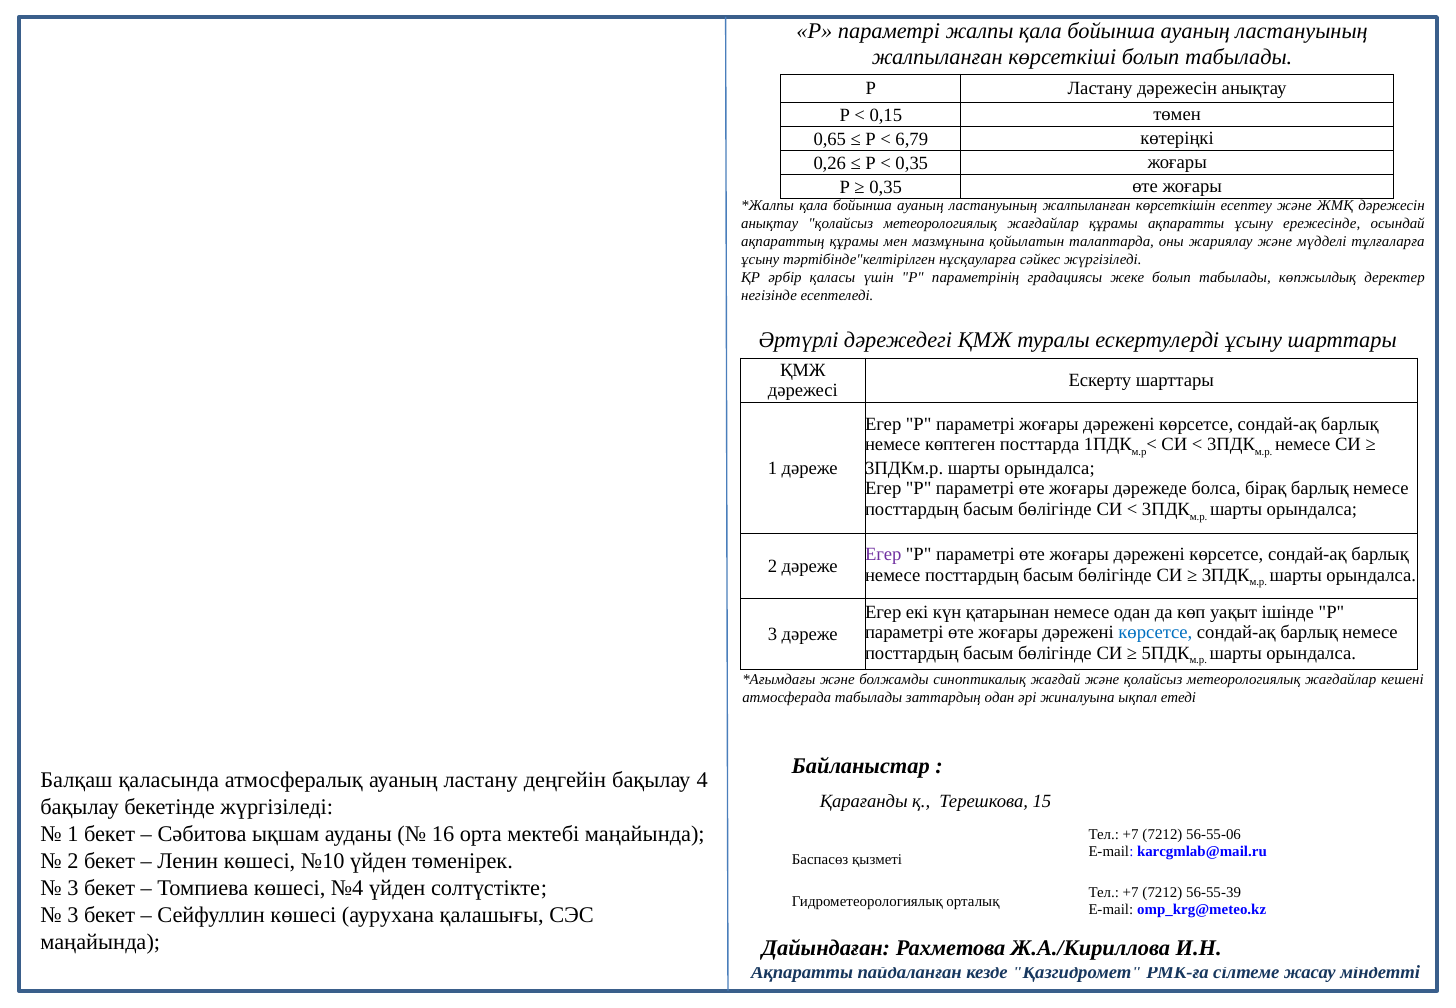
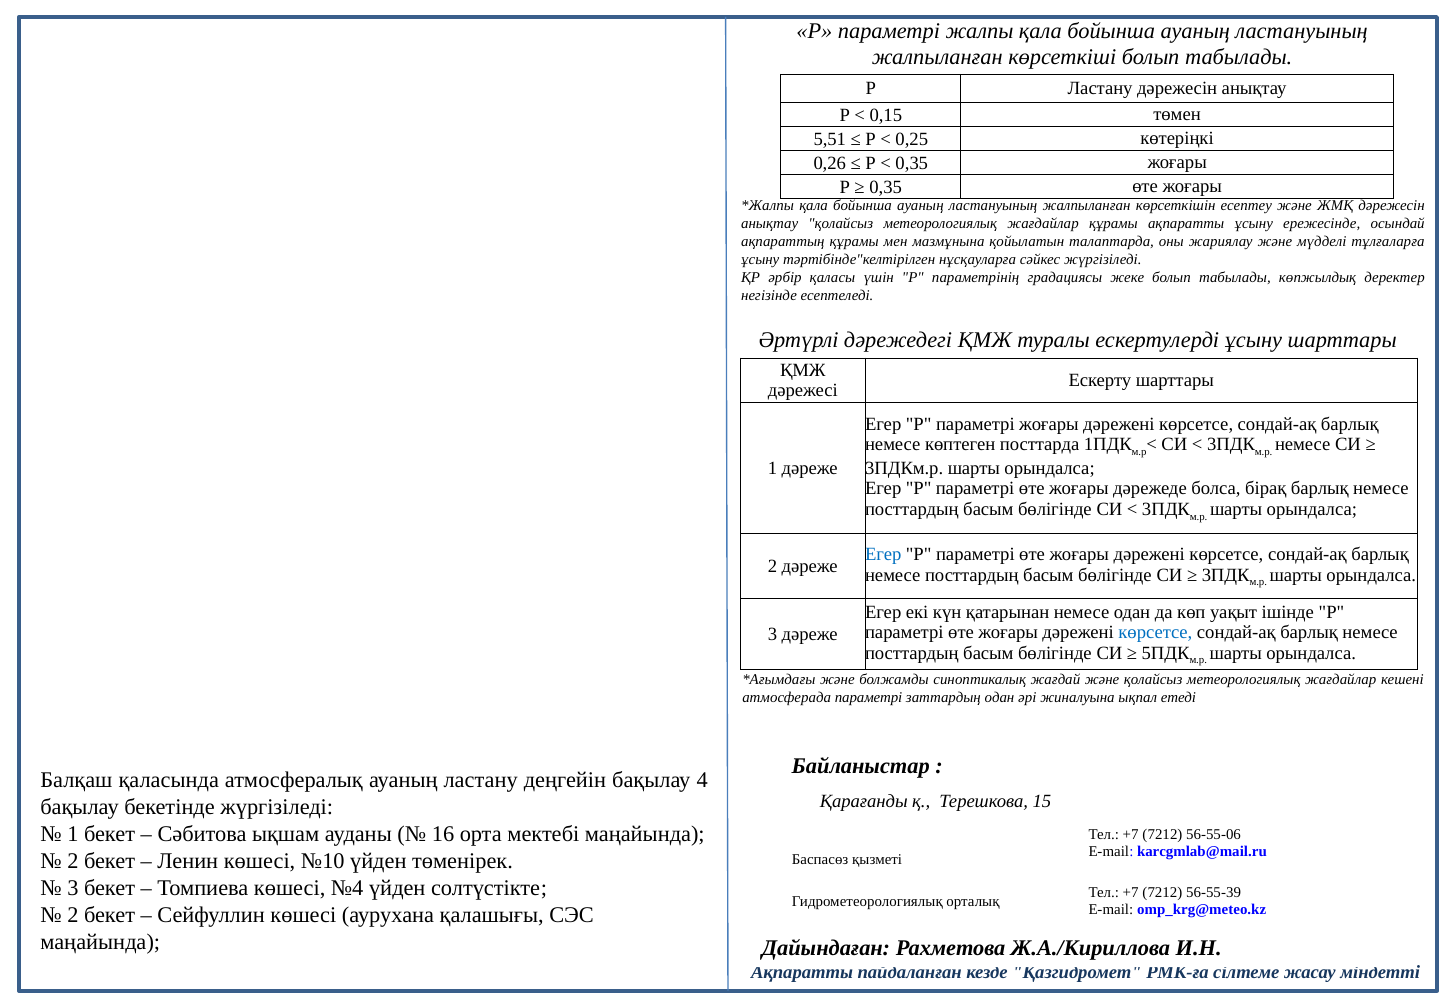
0,65: 0,65 -> 5,51
6,79: 6,79 -> 0,25
Егер at (883, 554) colour: purple -> blue
атмосферада табылады: табылады -> параметрі
3 at (73, 915): 3 -> 2
